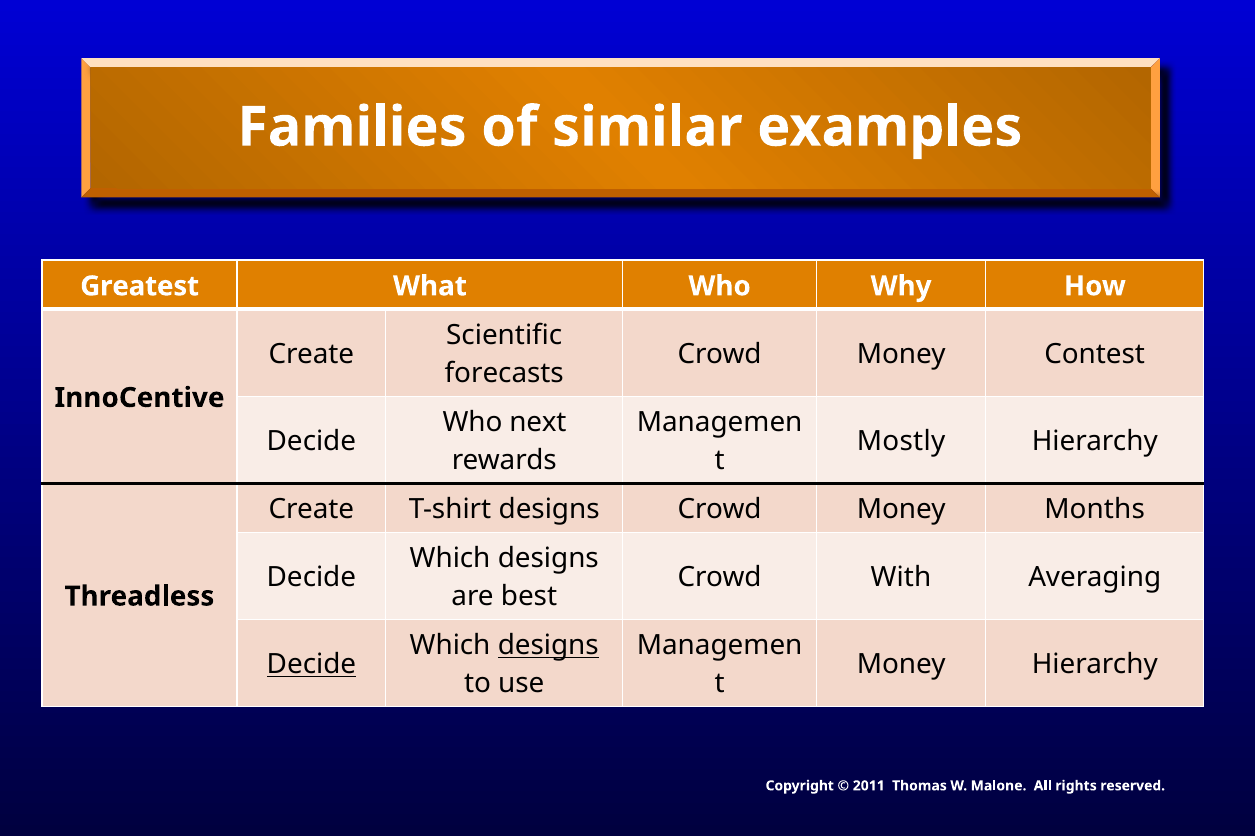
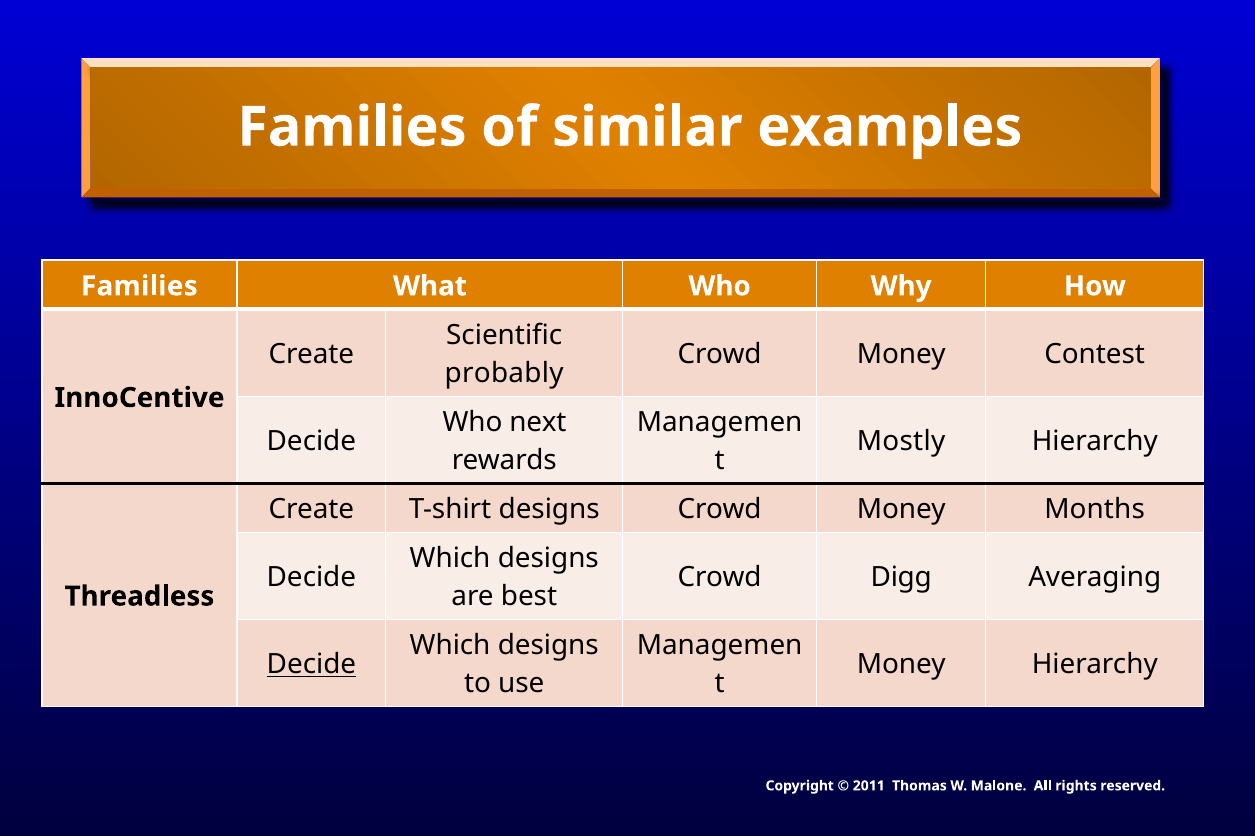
Greatest at (140, 286): Greatest -> Families
forecasts: forecasts -> probably
With: With -> Digg
designs at (548, 646) underline: present -> none
